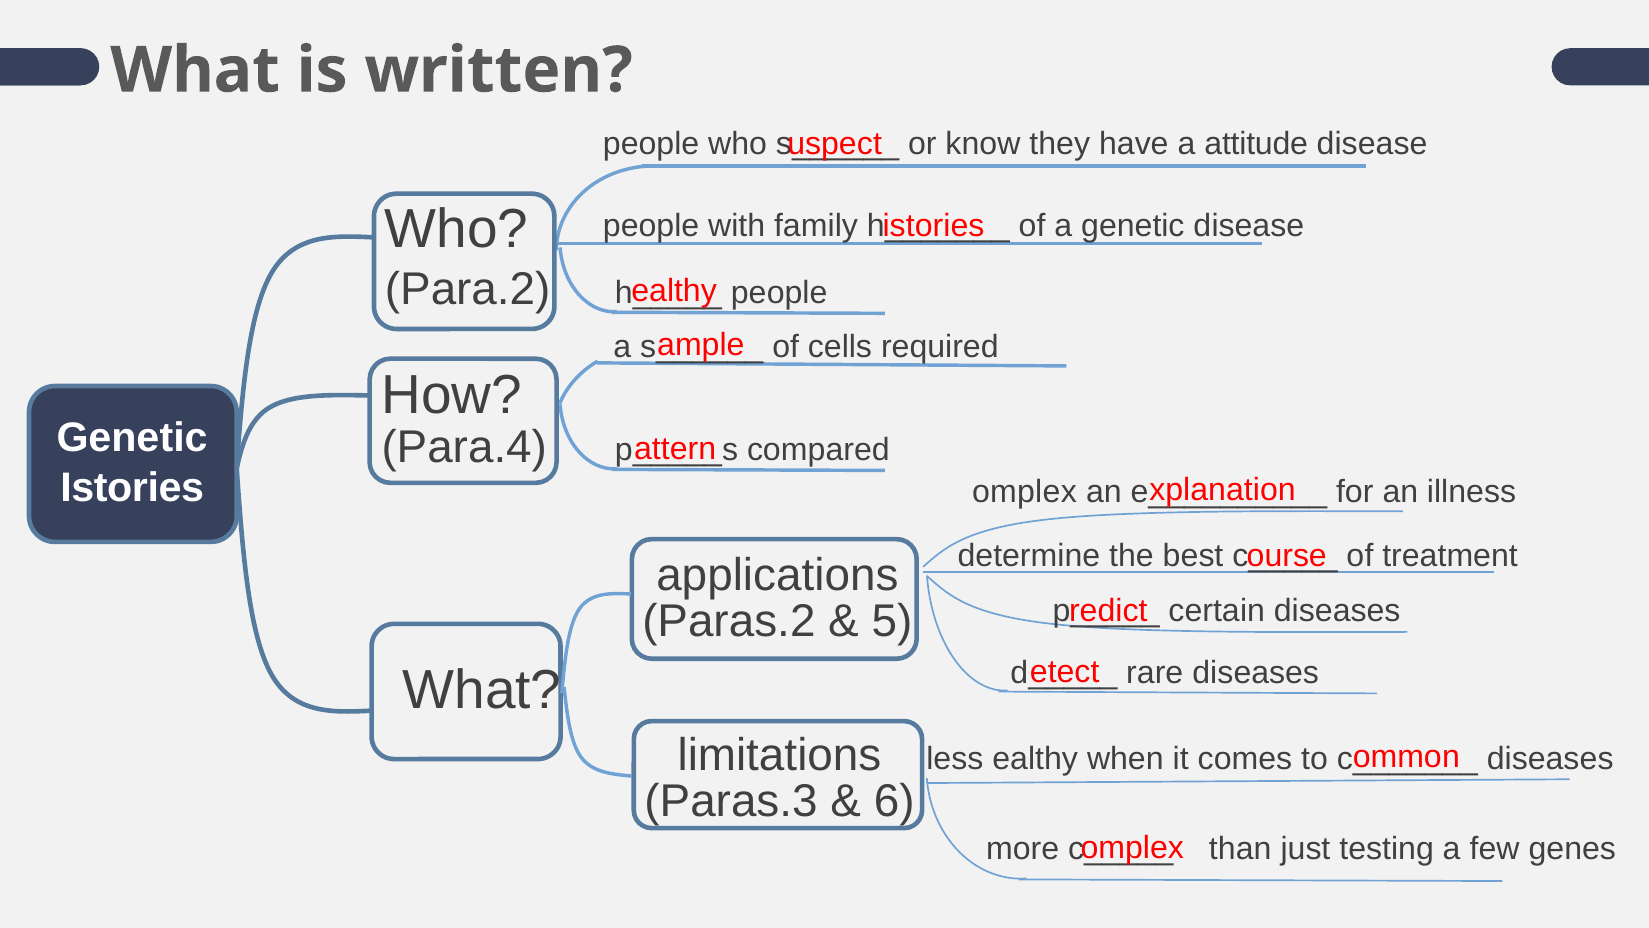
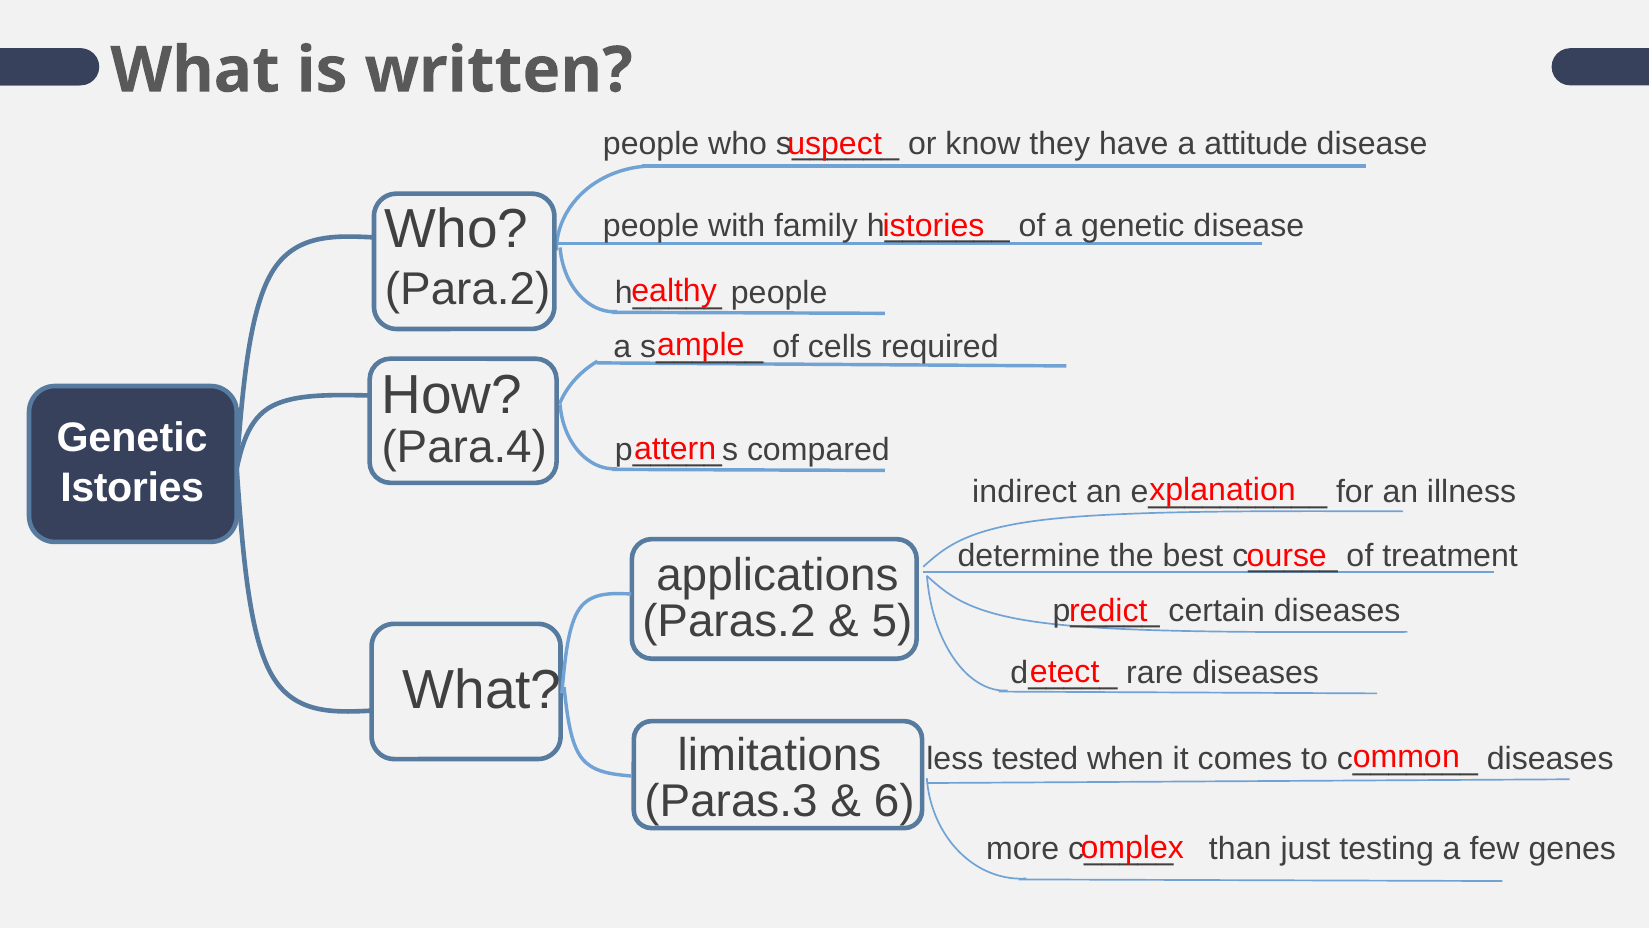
omplex at (1024, 491): omplex -> indirect
less ealthy: ealthy -> tested
